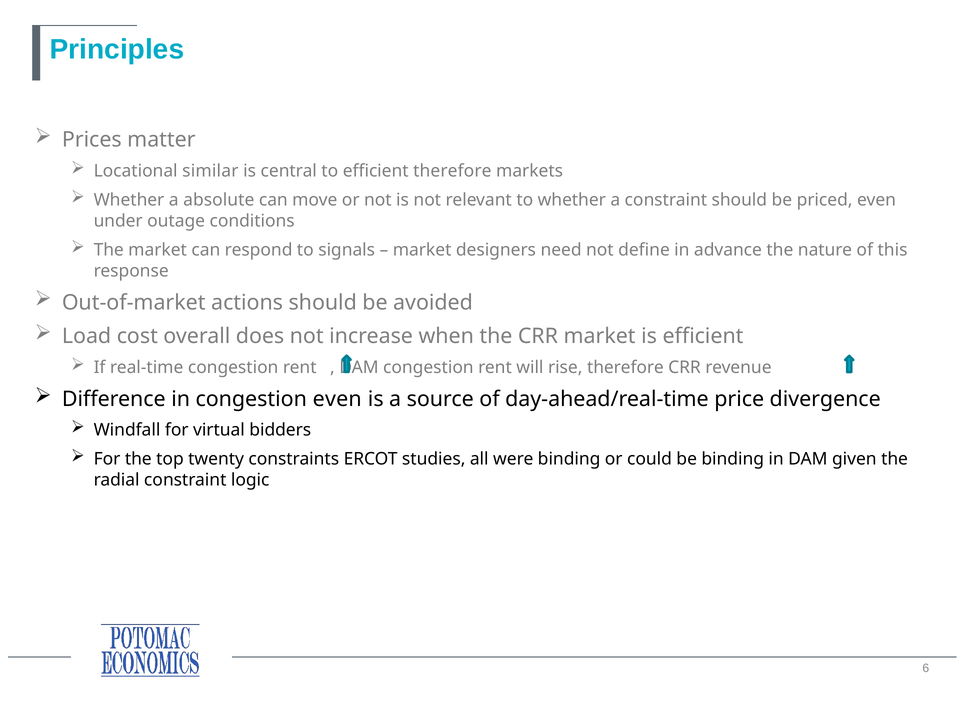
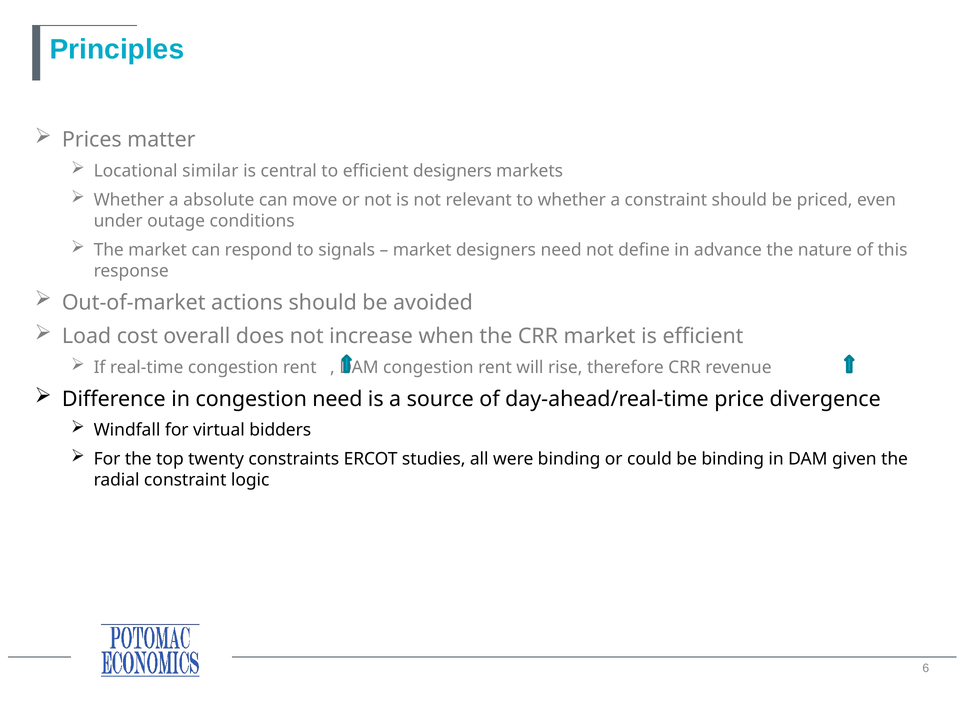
efficient therefore: therefore -> designers
congestion even: even -> need
